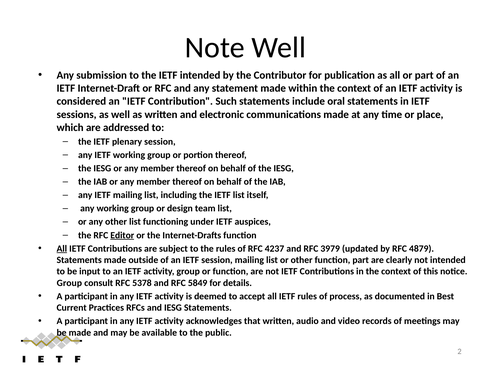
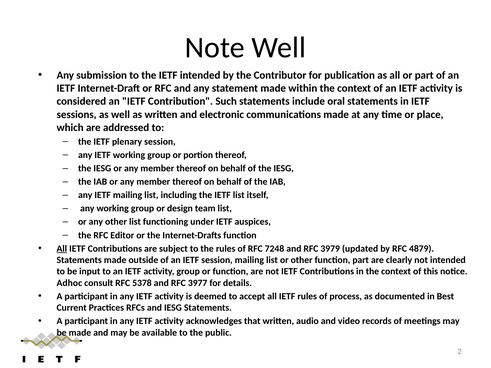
Editor underline: present -> none
4237: 4237 -> 7248
Group at (69, 283): Group -> Adhoc
5849: 5849 -> 3977
